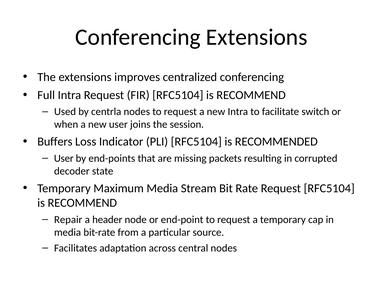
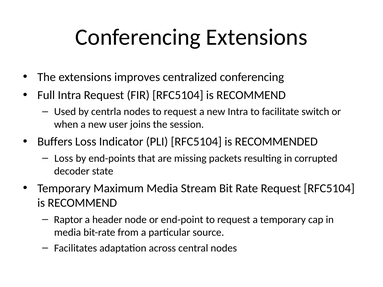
User at (64, 158): User -> Loss
Repair: Repair -> Raptor
